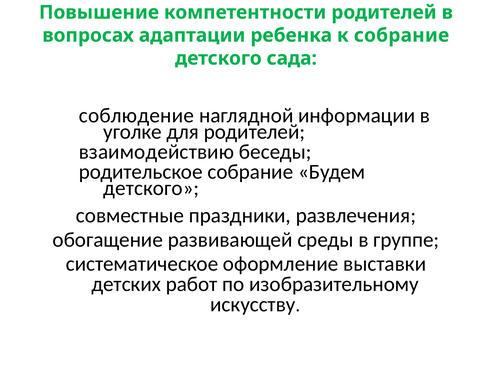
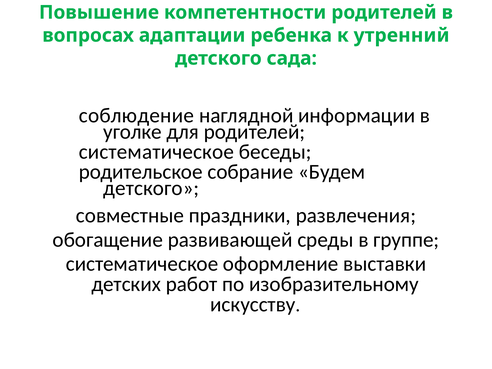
к собрание: собрание -> утренний
взаимодействию at (156, 152): взаимодействию -> систематическое
